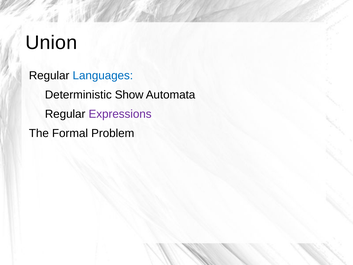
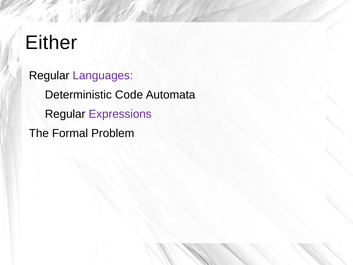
Union: Union -> Either
Languages colour: blue -> purple
Show: Show -> Code
